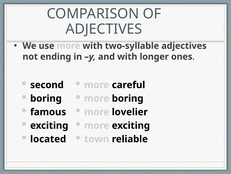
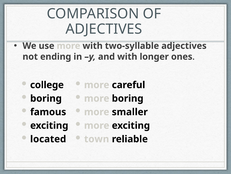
second: second -> college
lovelier: lovelier -> smaller
